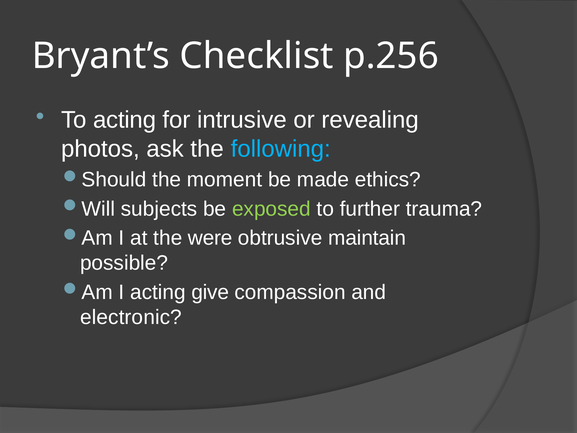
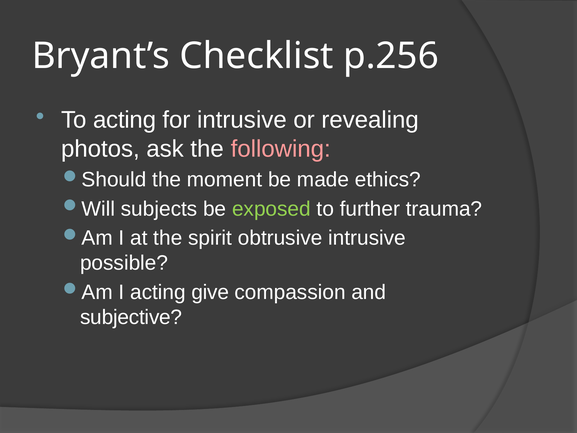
following colour: light blue -> pink
were: were -> spirit
obtrusive maintain: maintain -> intrusive
electronic: electronic -> subjective
